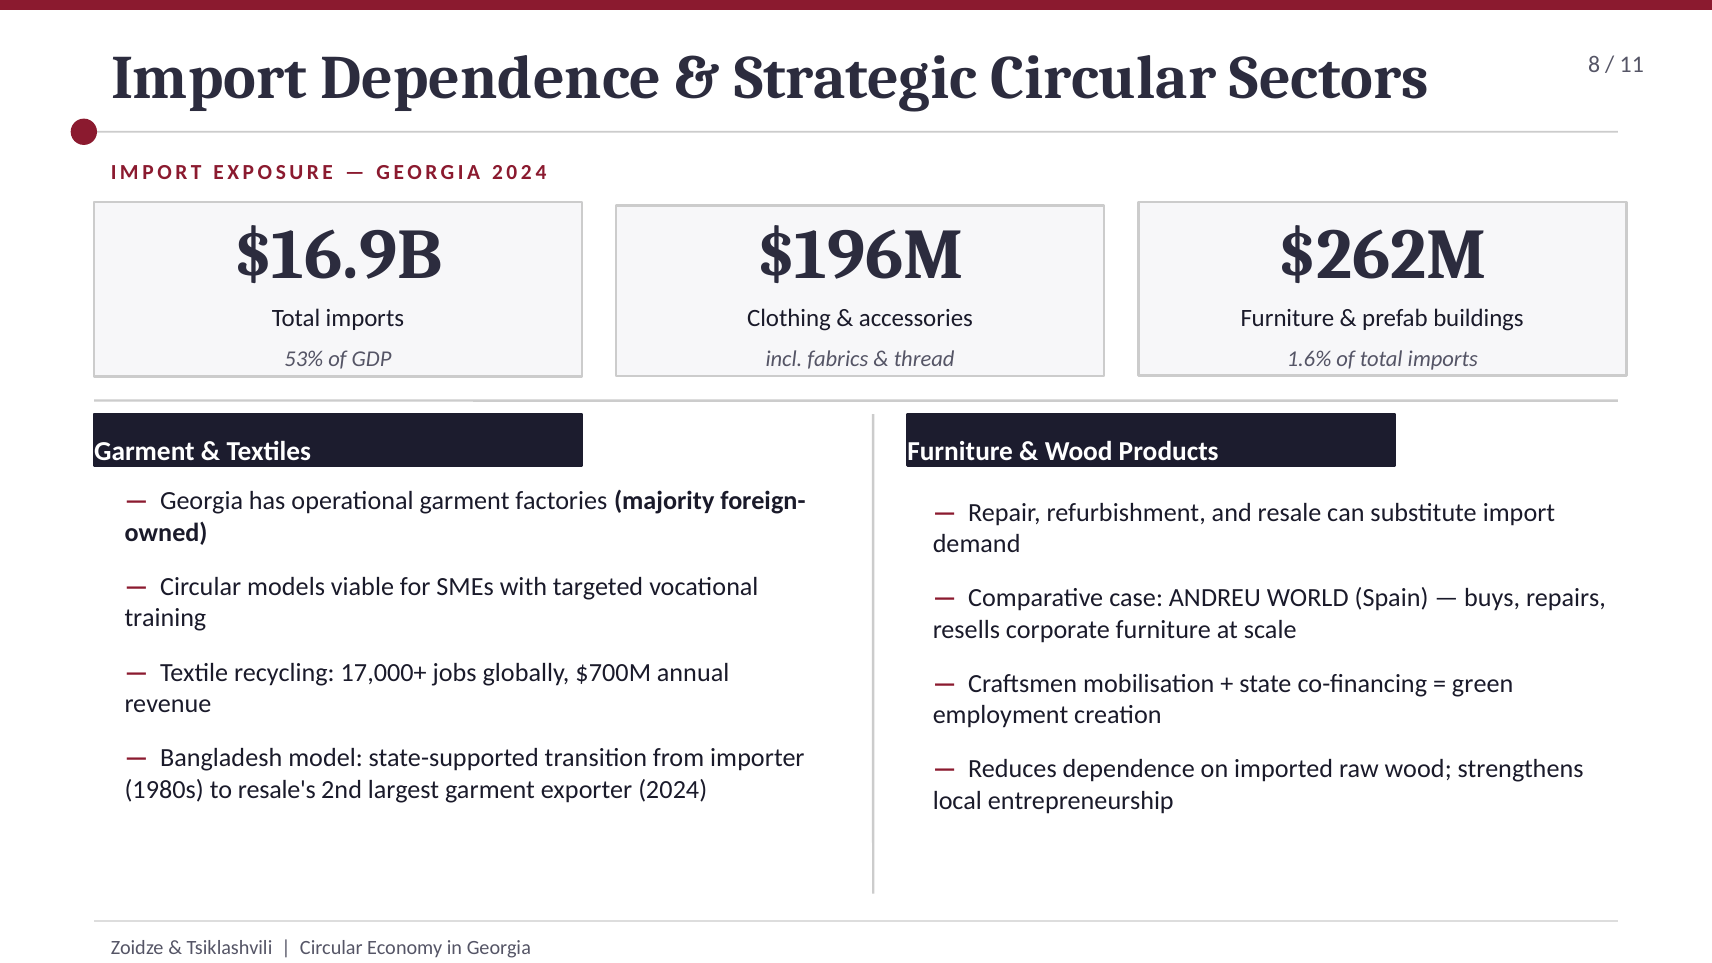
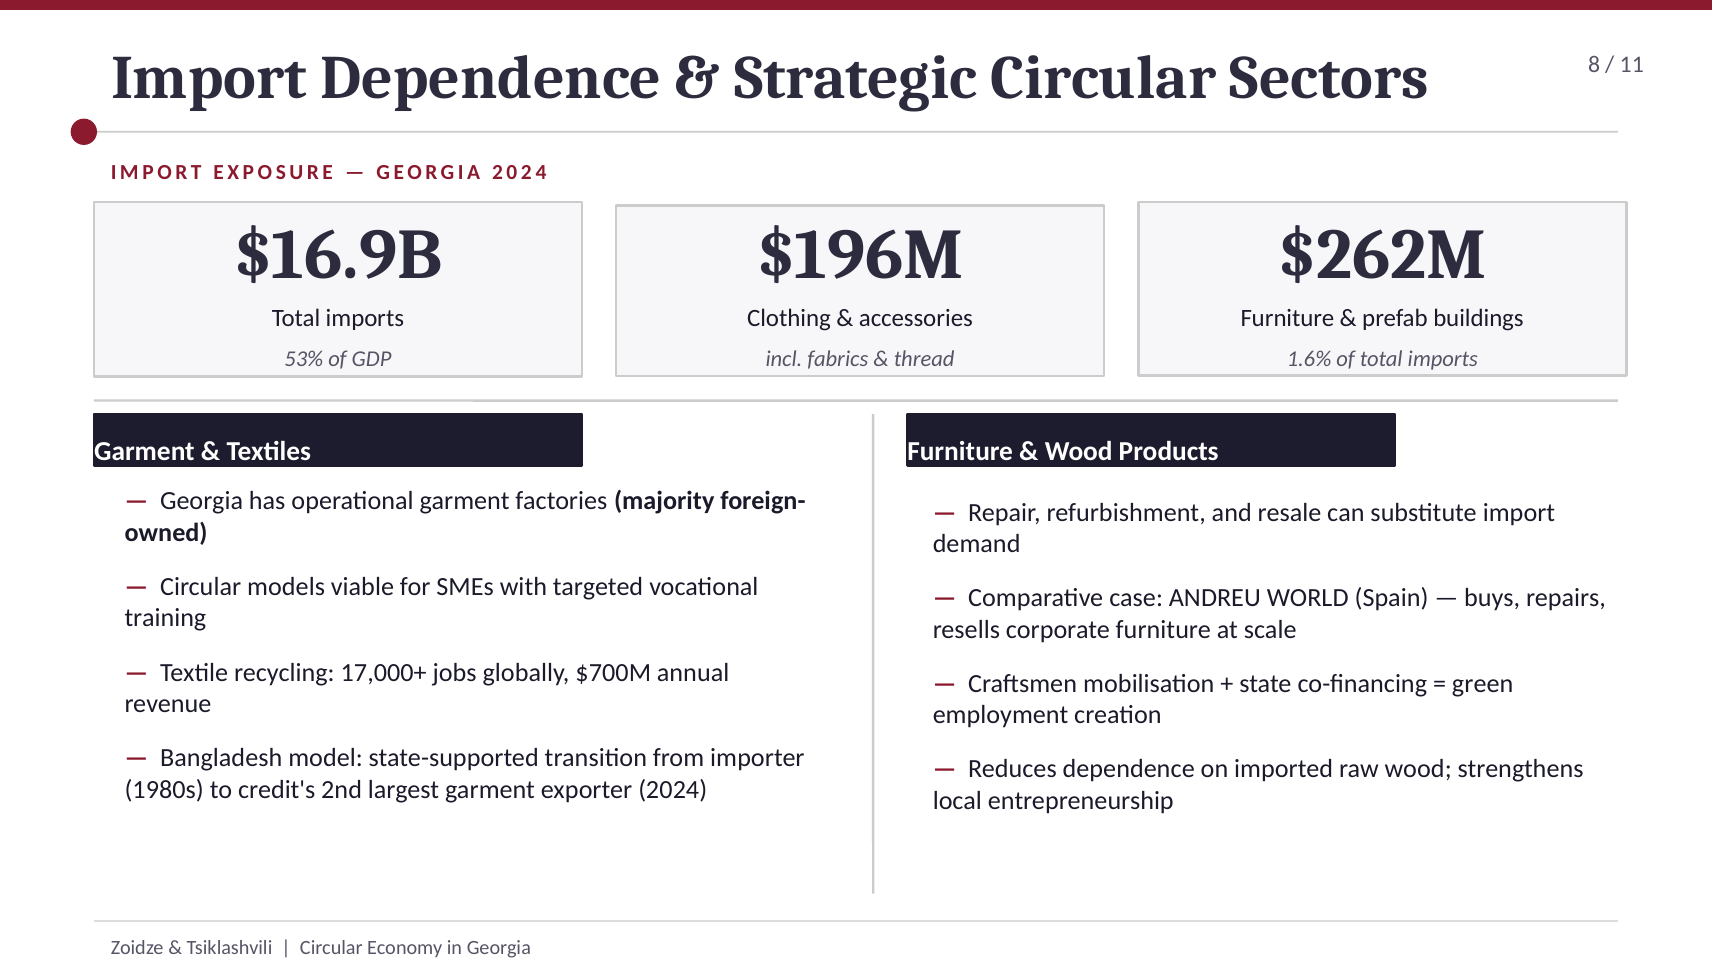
resale's: resale's -> credit's
